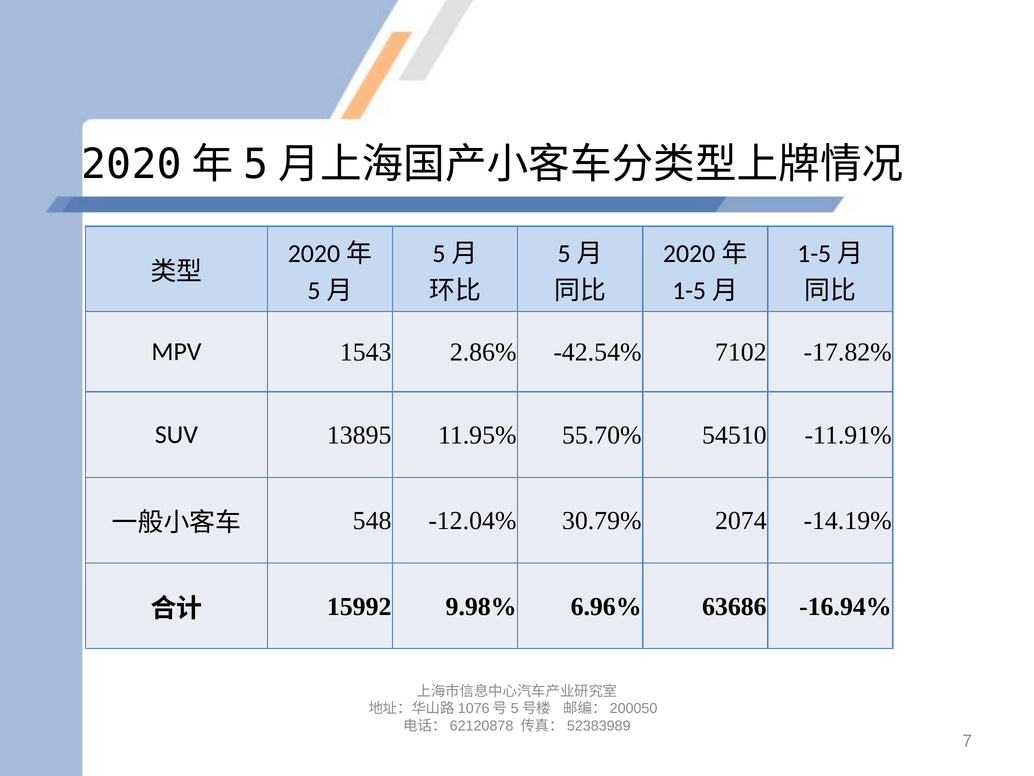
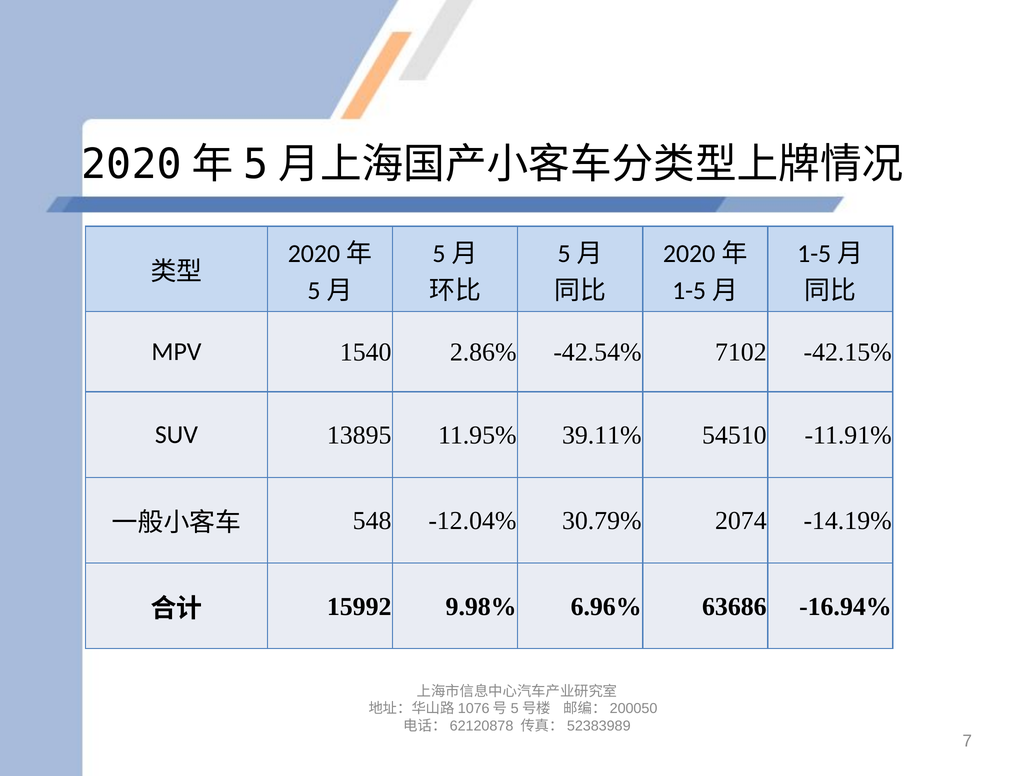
1543: 1543 -> 1540
-17.82%: -17.82% -> -42.15%
55.70%: 55.70% -> 39.11%
